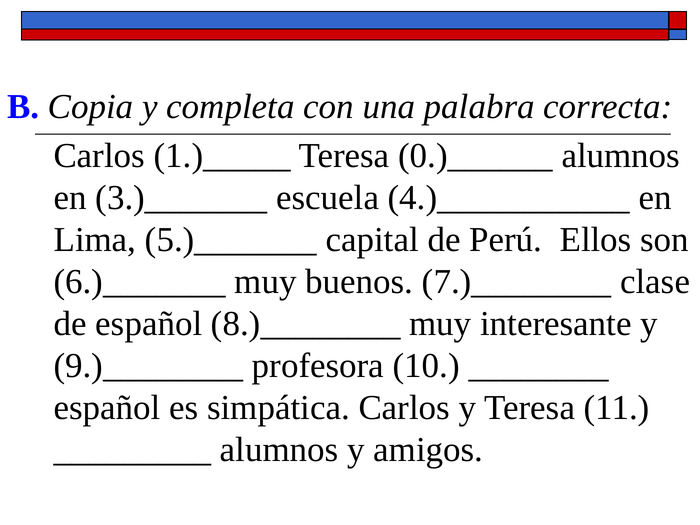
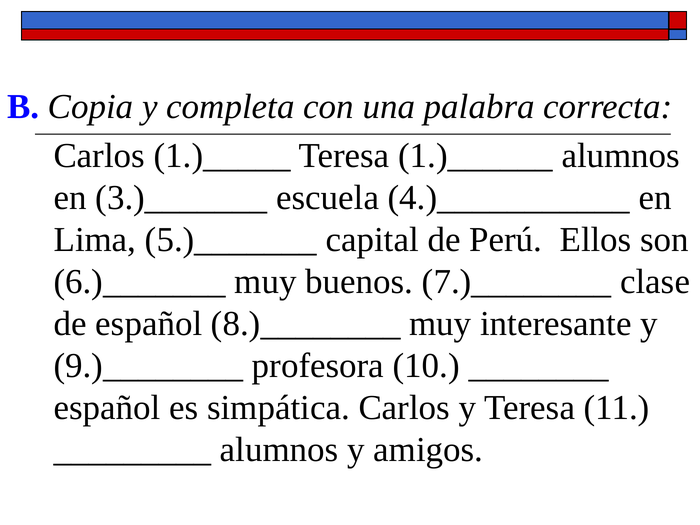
0.)______: 0.)______ -> 1.)______
